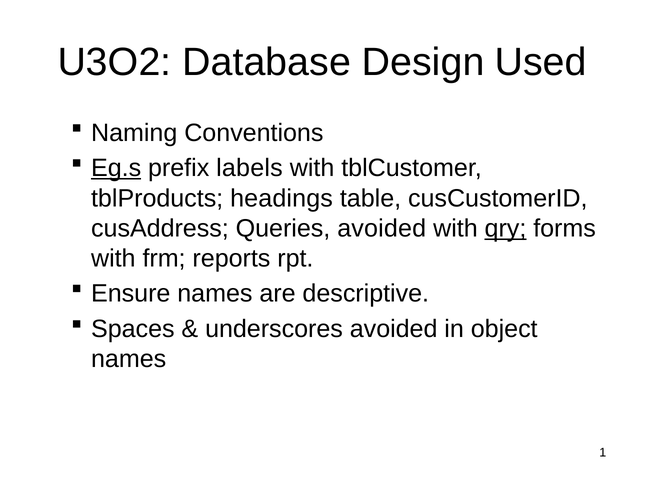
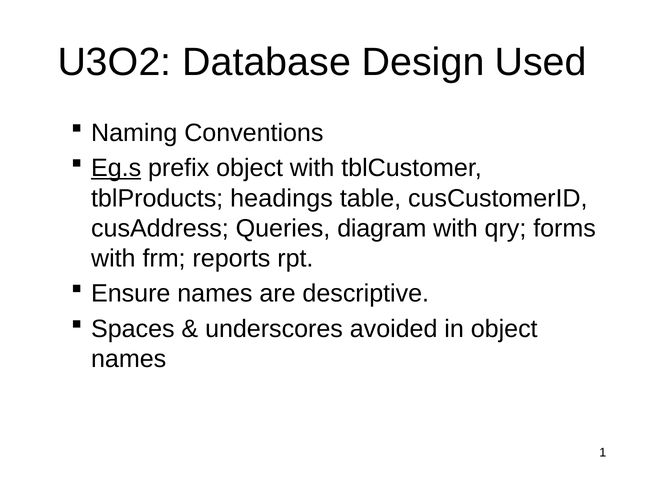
prefix labels: labels -> object
Queries avoided: avoided -> diagram
qry underline: present -> none
